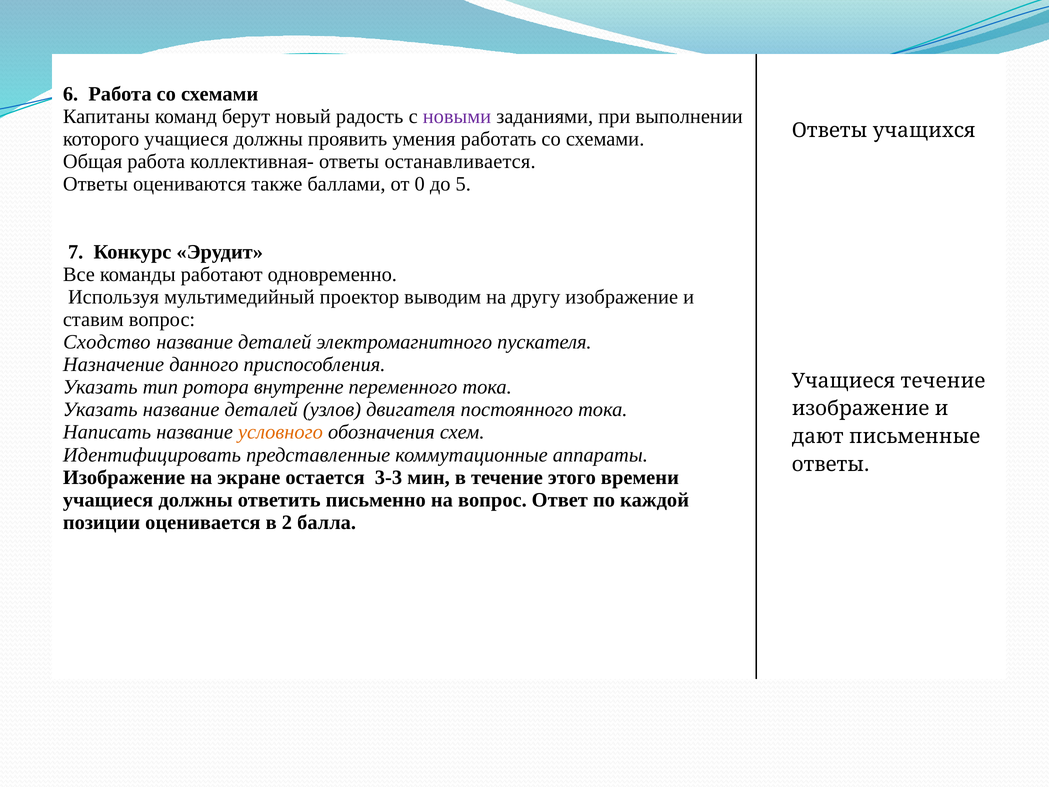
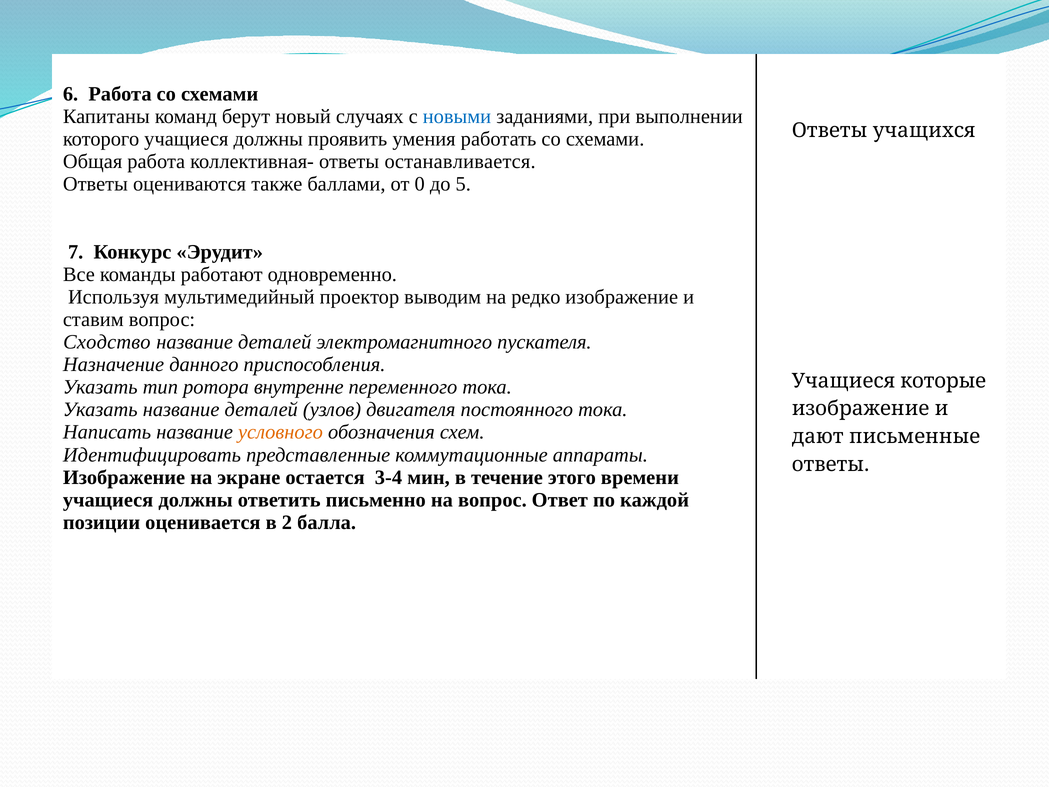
радость: радость -> случаях
новыми colour: purple -> blue
другу: другу -> редко
Учащиеся течение: течение -> которые
3-3: 3-3 -> 3-4
